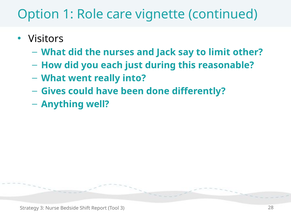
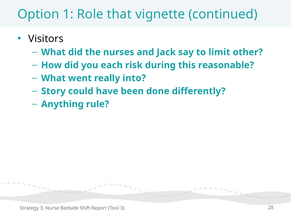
care: care -> that
just: just -> risk
Gives: Gives -> Story
well: well -> rule
